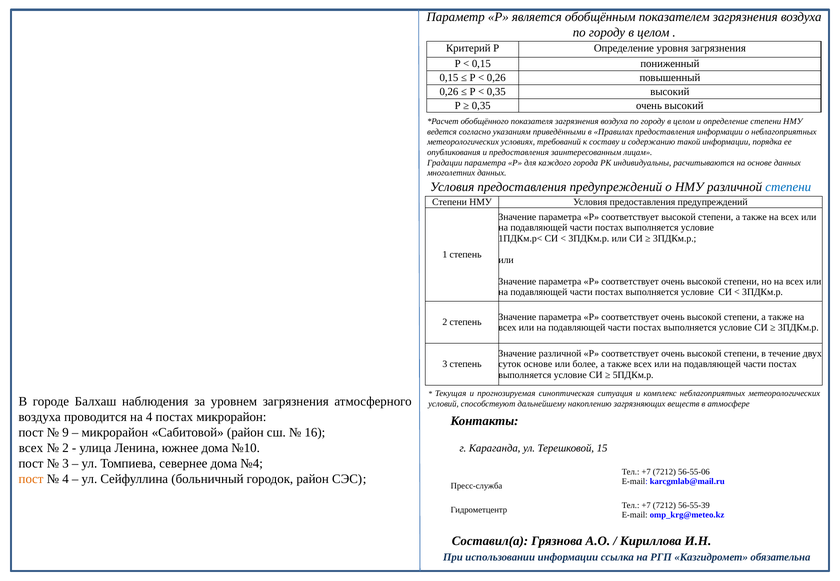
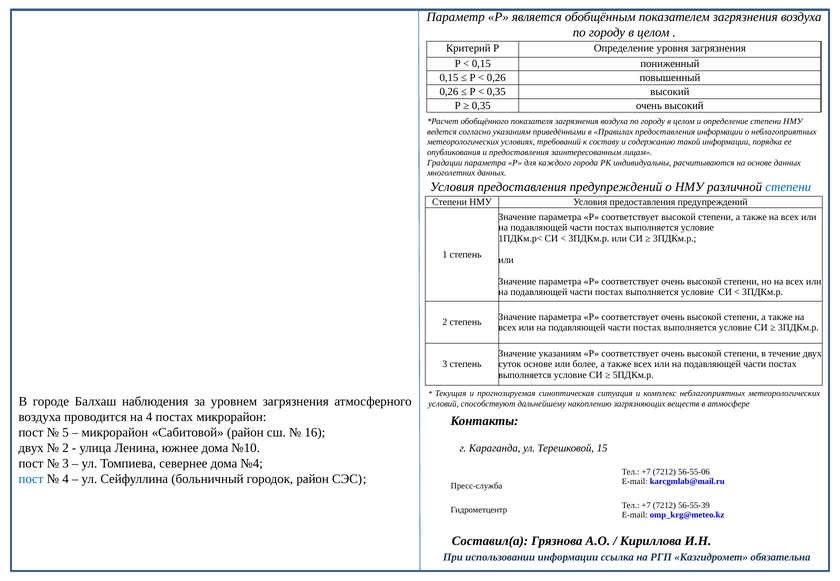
Значение различной: различной -> указаниям
9: 9 -> 5
всех at (31, 449): всех -> двух
пост at (31, 480) colour: orange -> blue
